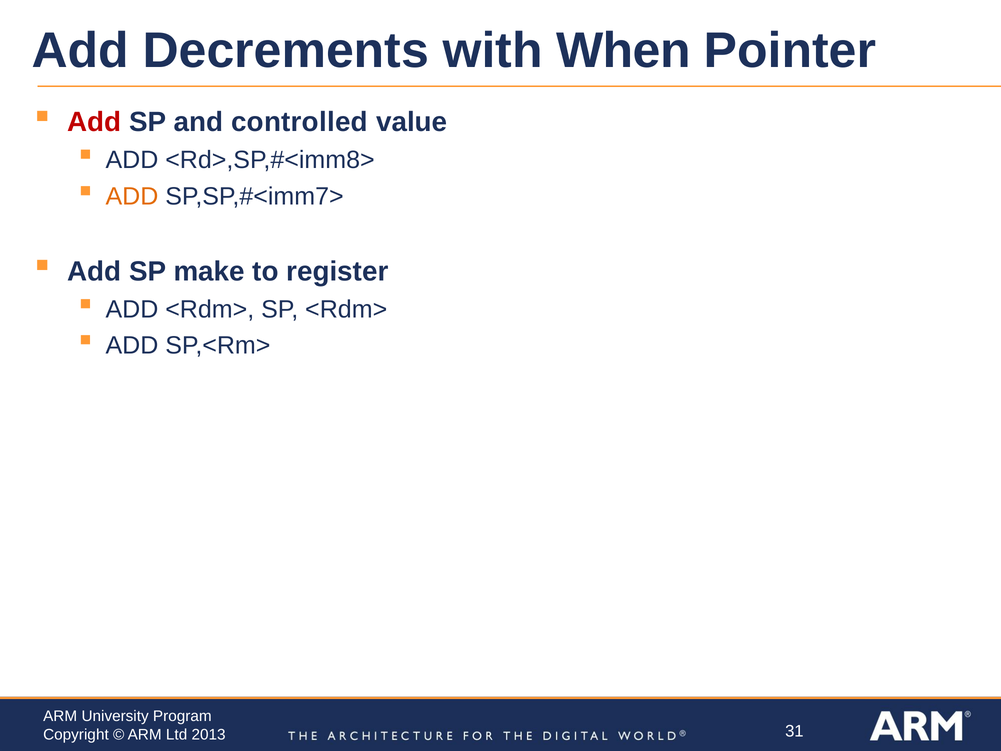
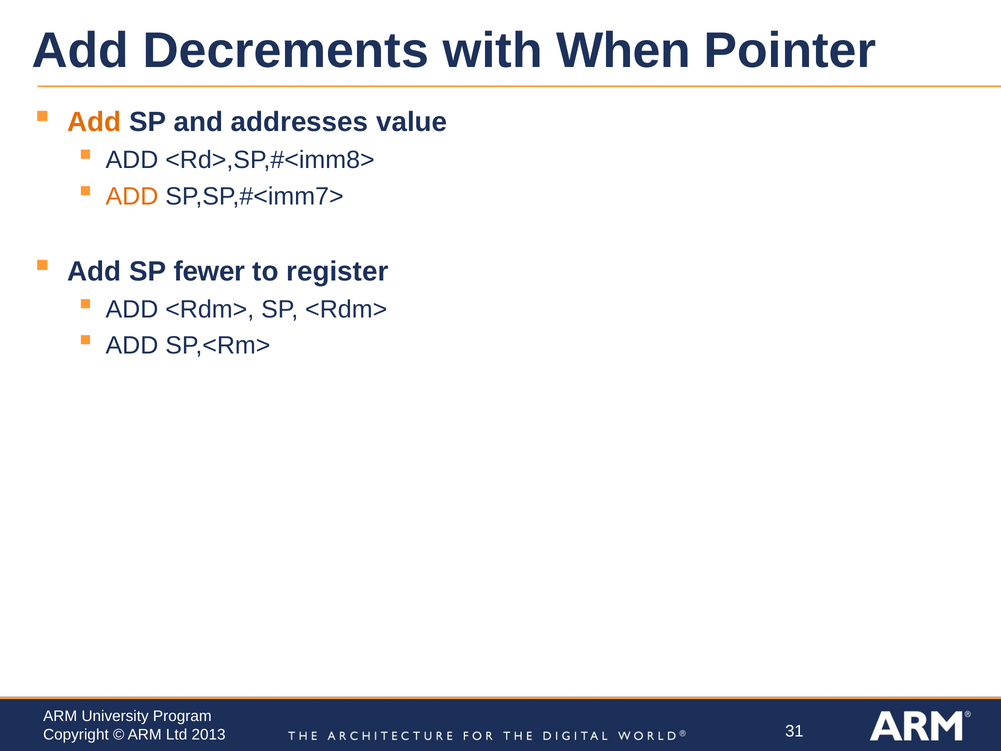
Add at (94, 122) colour: red -> orange
controlled: controlled -> addresses
make: make -> fewer
